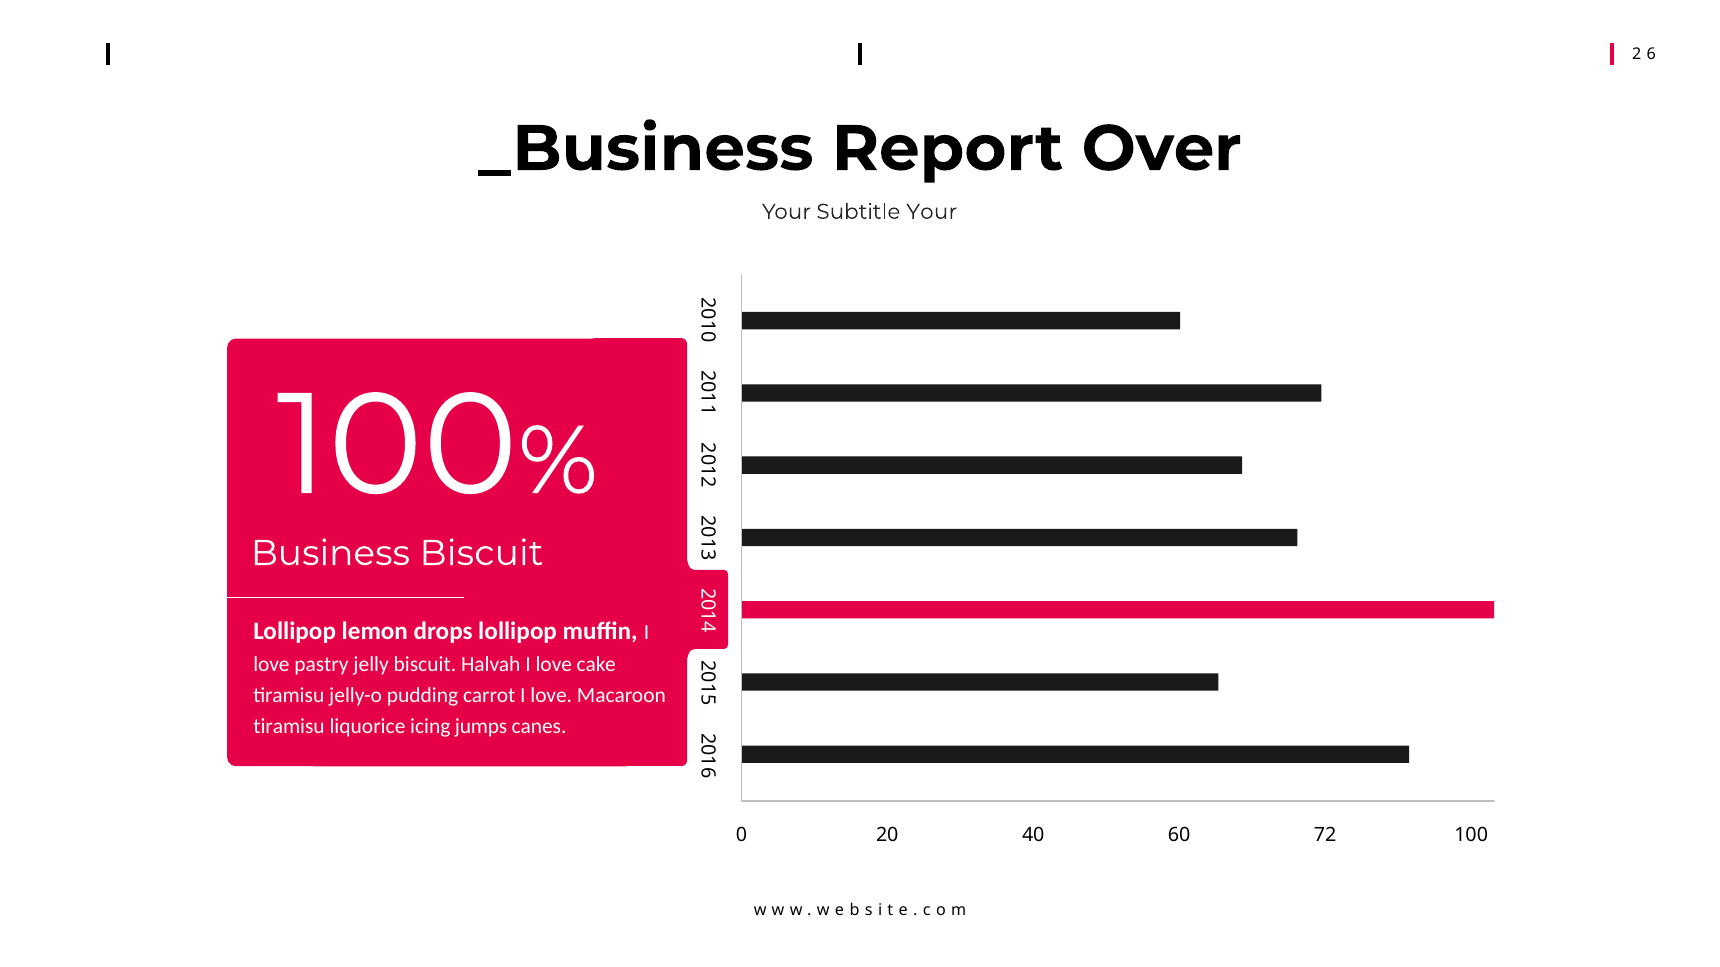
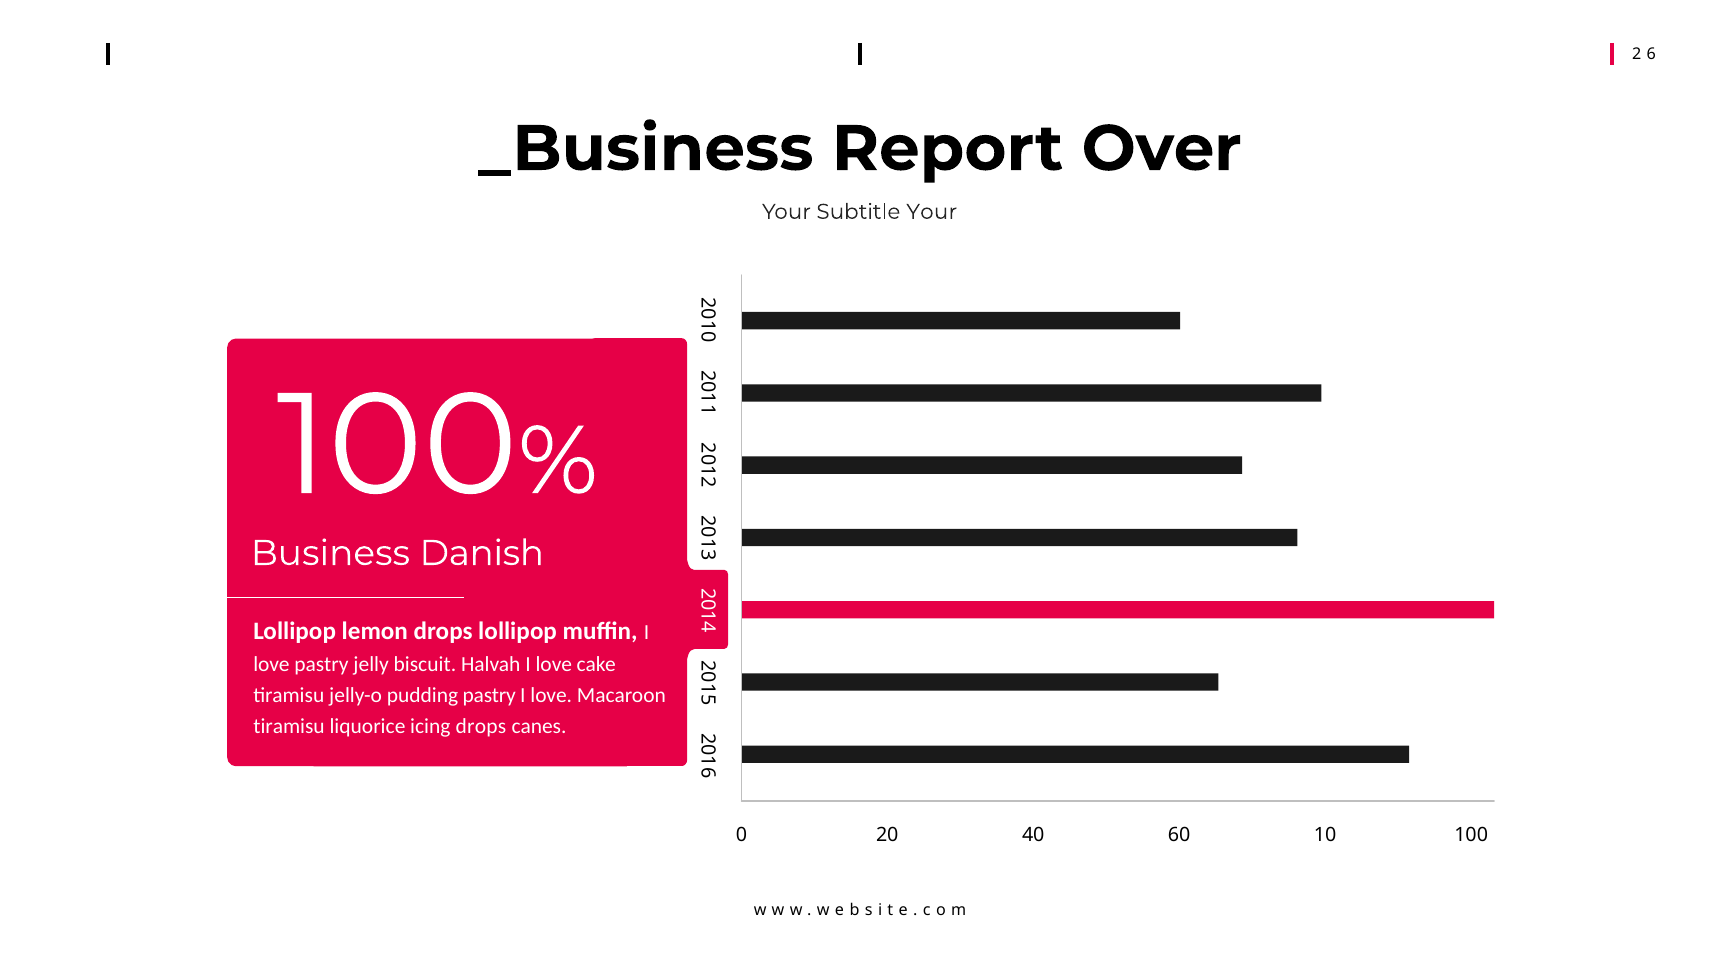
Business Biscuit: Biscuit -> Danish
pudding carrot: carrot -> pastry
icing jumps: jumps -> drops
72: 72 -> 10
